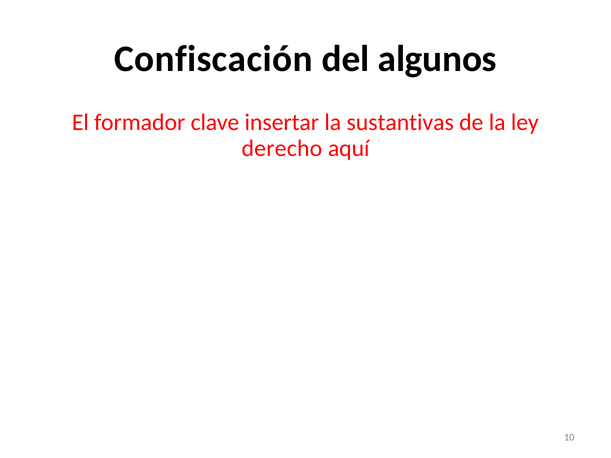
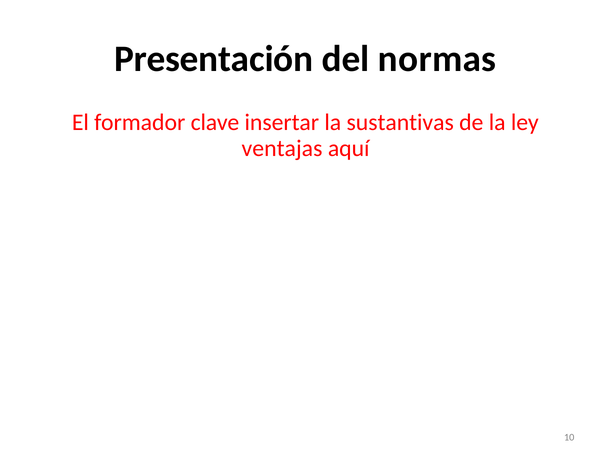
Confiscación: Confiscación -> Presentación
algunos: algunos -> normas
derecho: derecho -> ventajas
